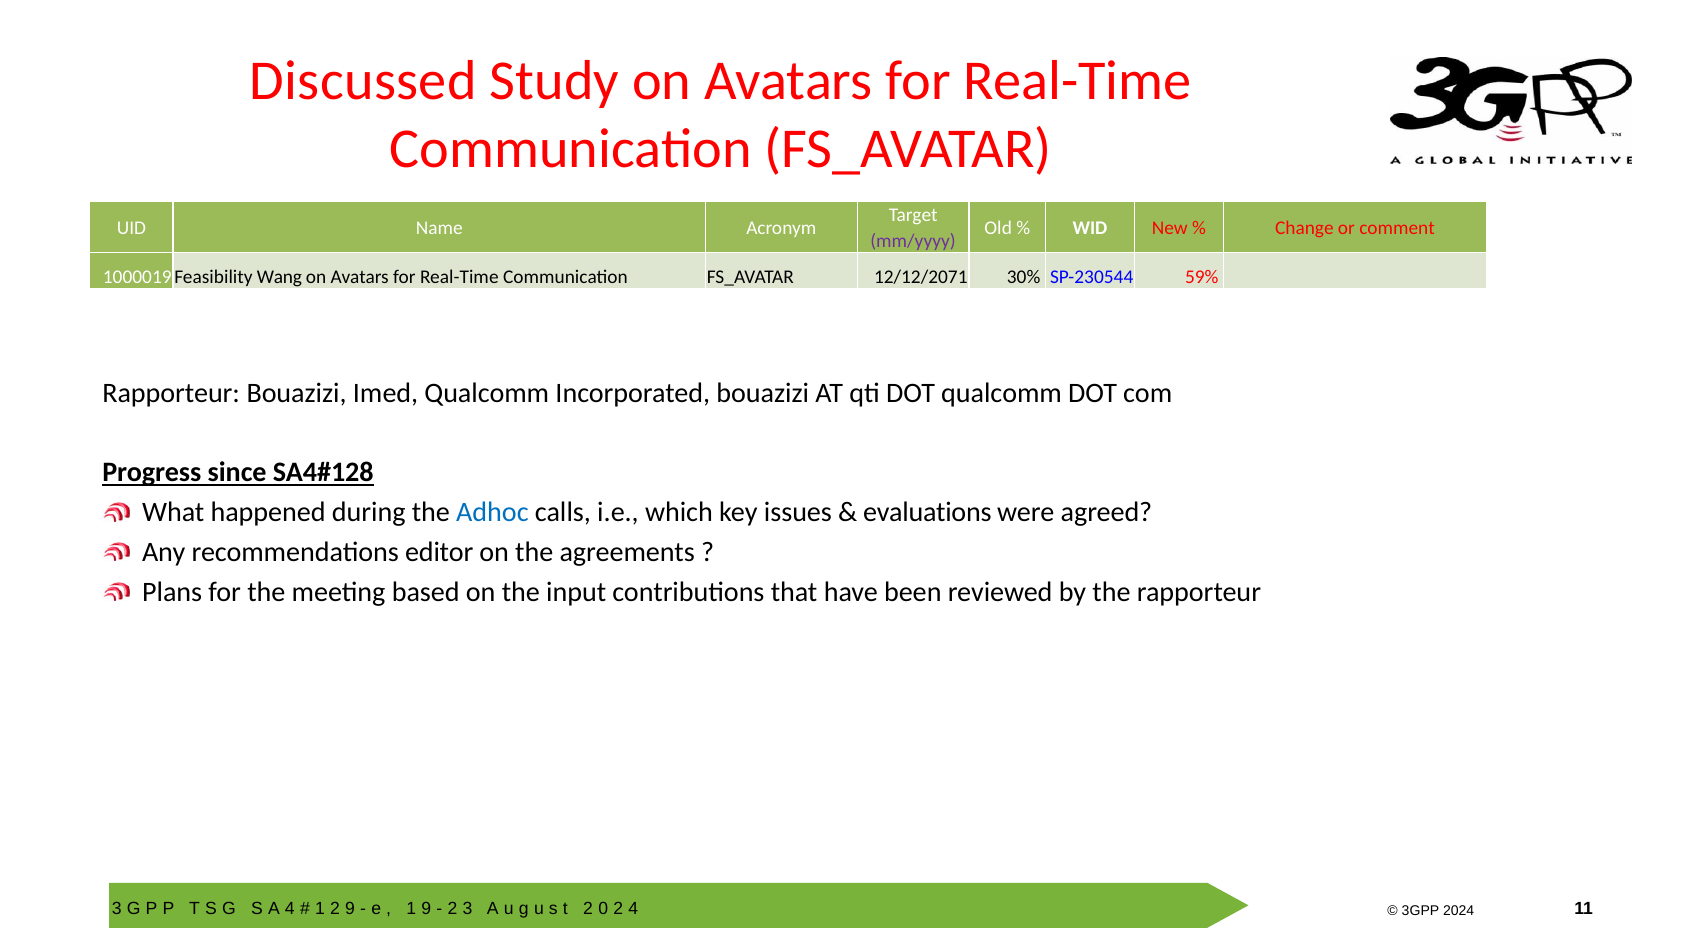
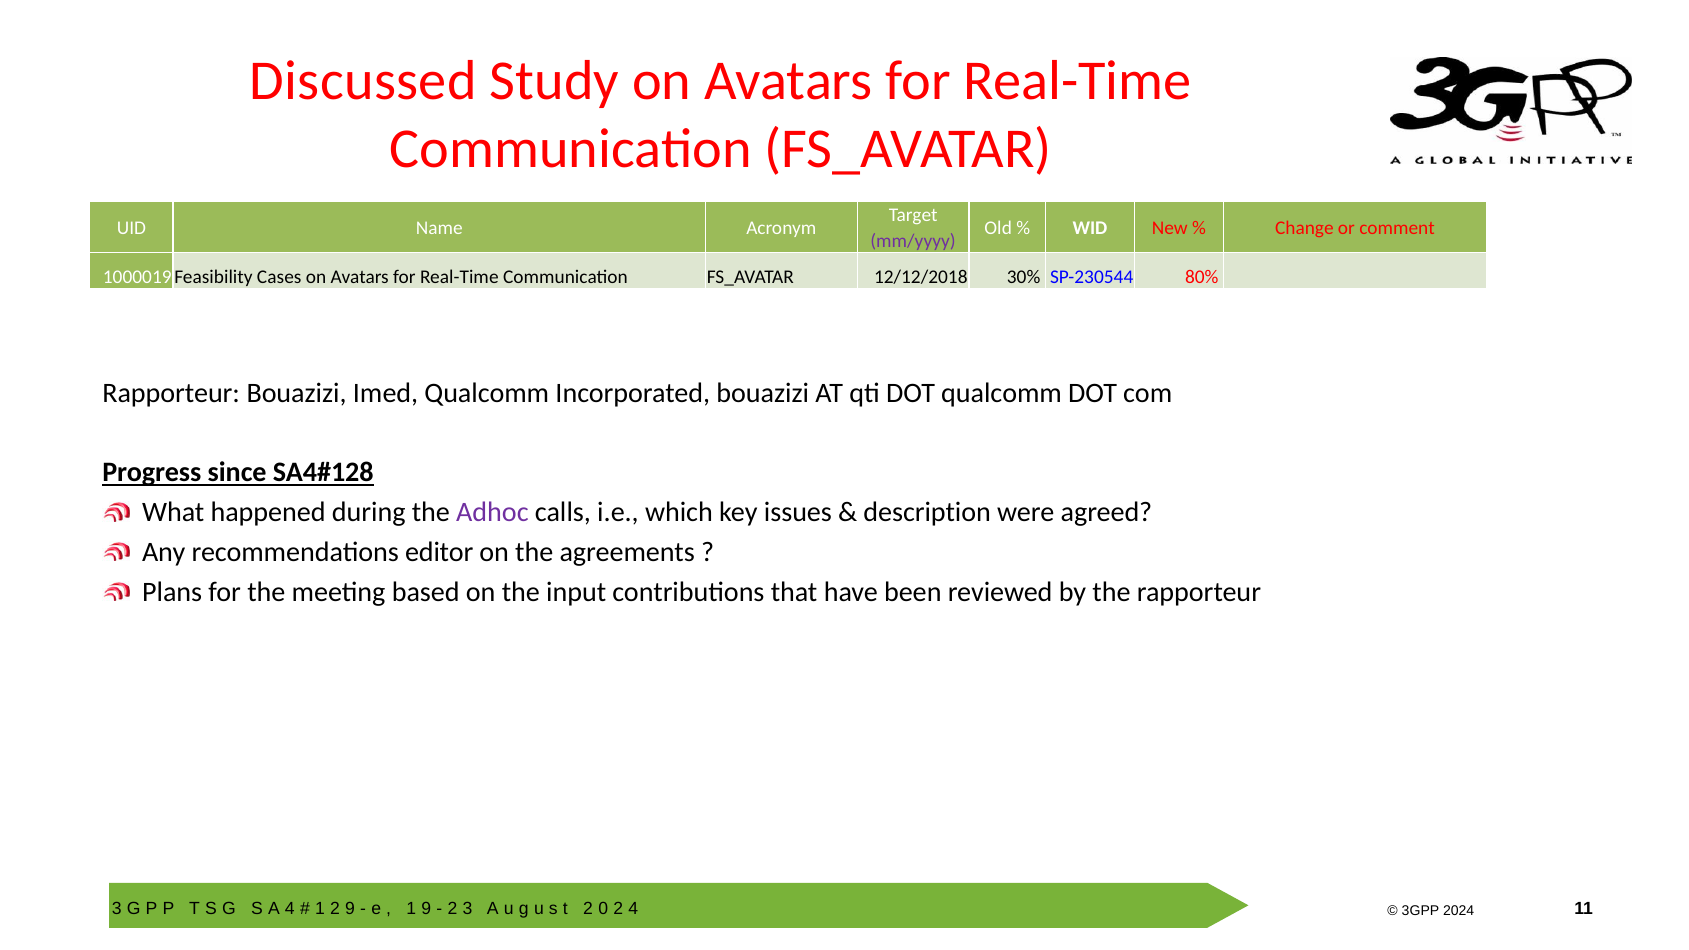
Wang: Wang -> Cases
12/12/2071: 12/12/2071 -> 12/12/2018
59%: 59% -> 80%
Adhoc colour: blue -> purple
evaluations: evaluations -> description
